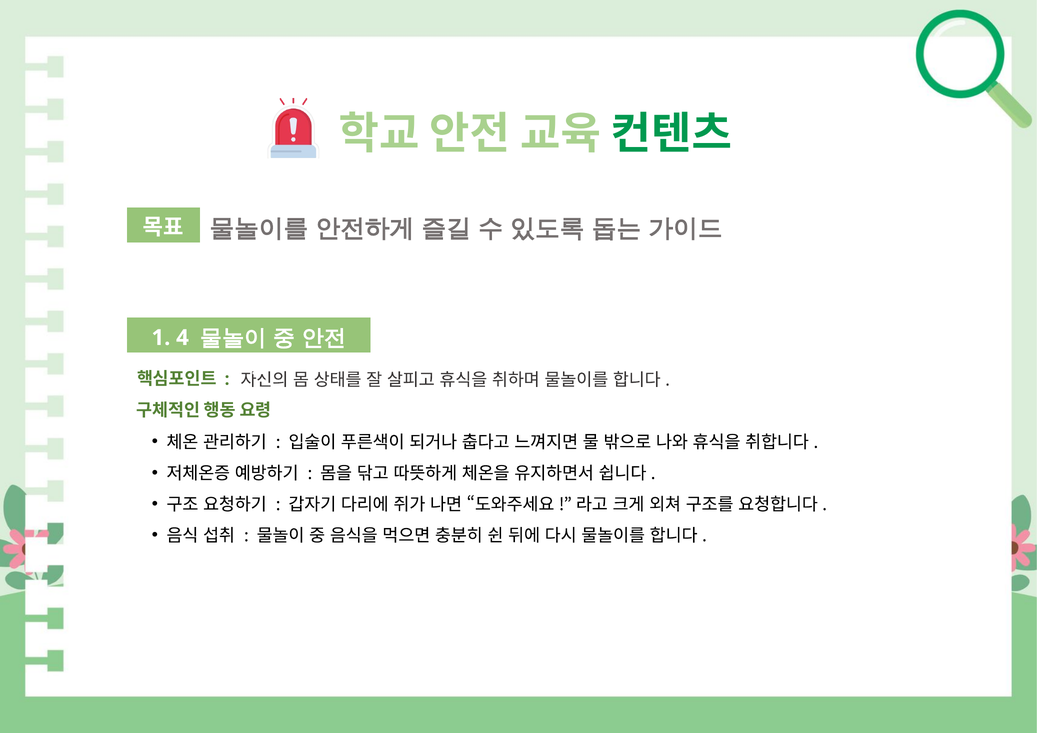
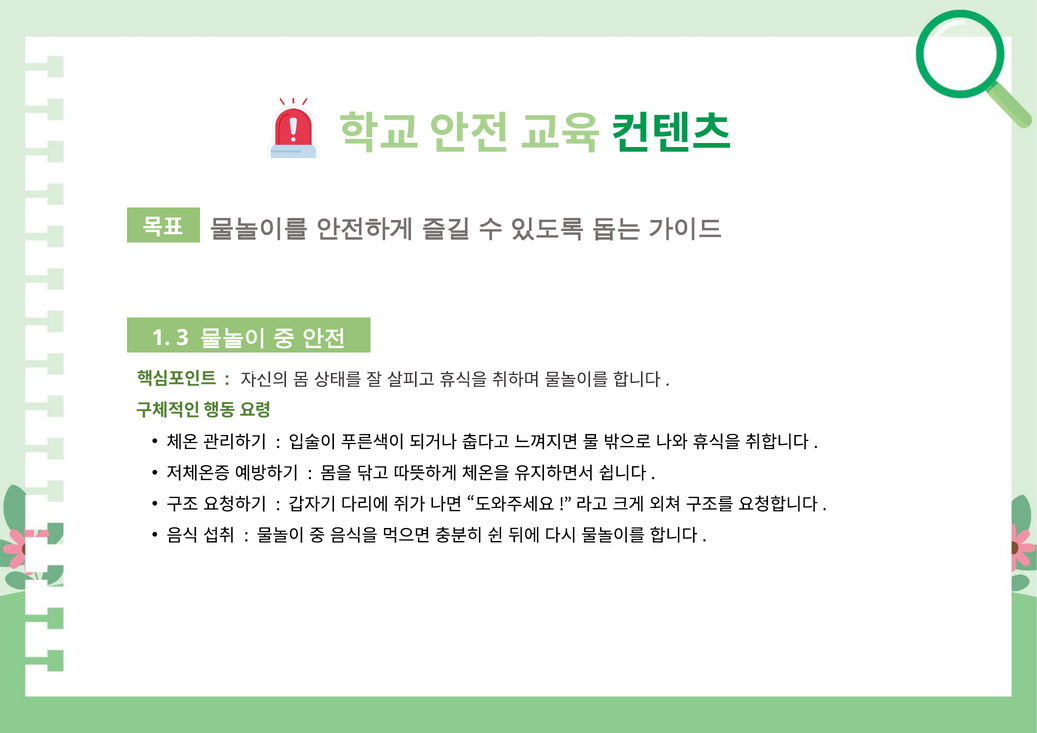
4: 4 -> 3
